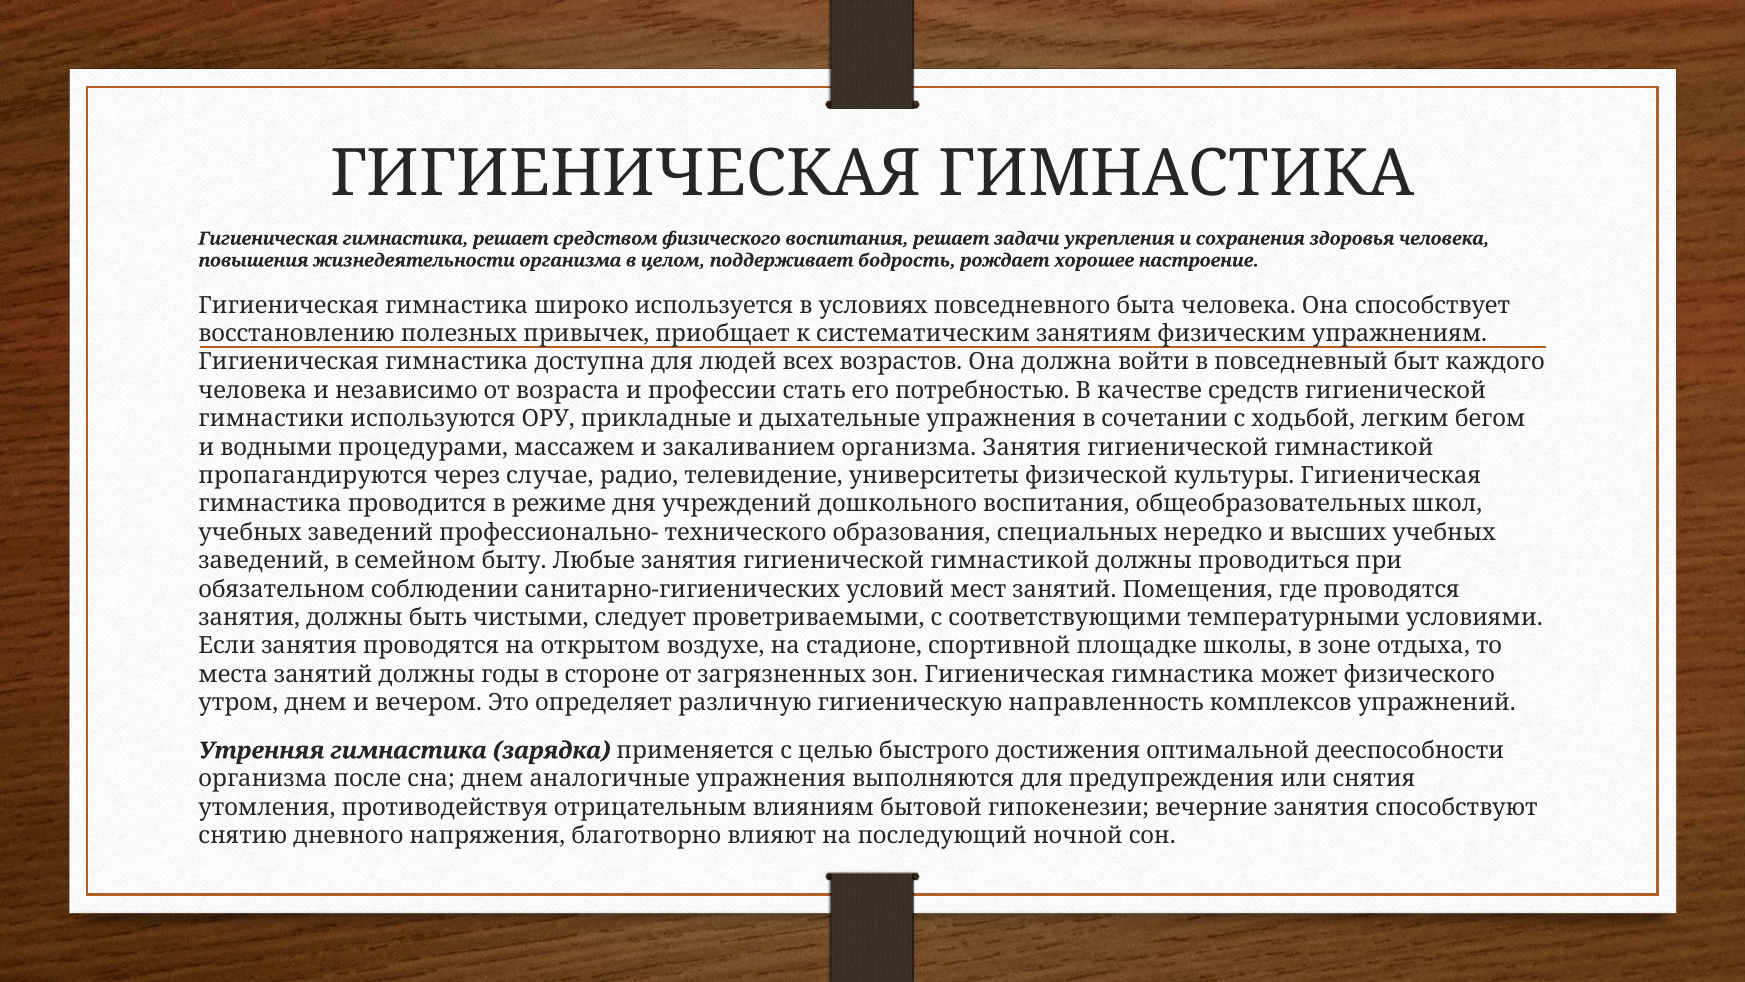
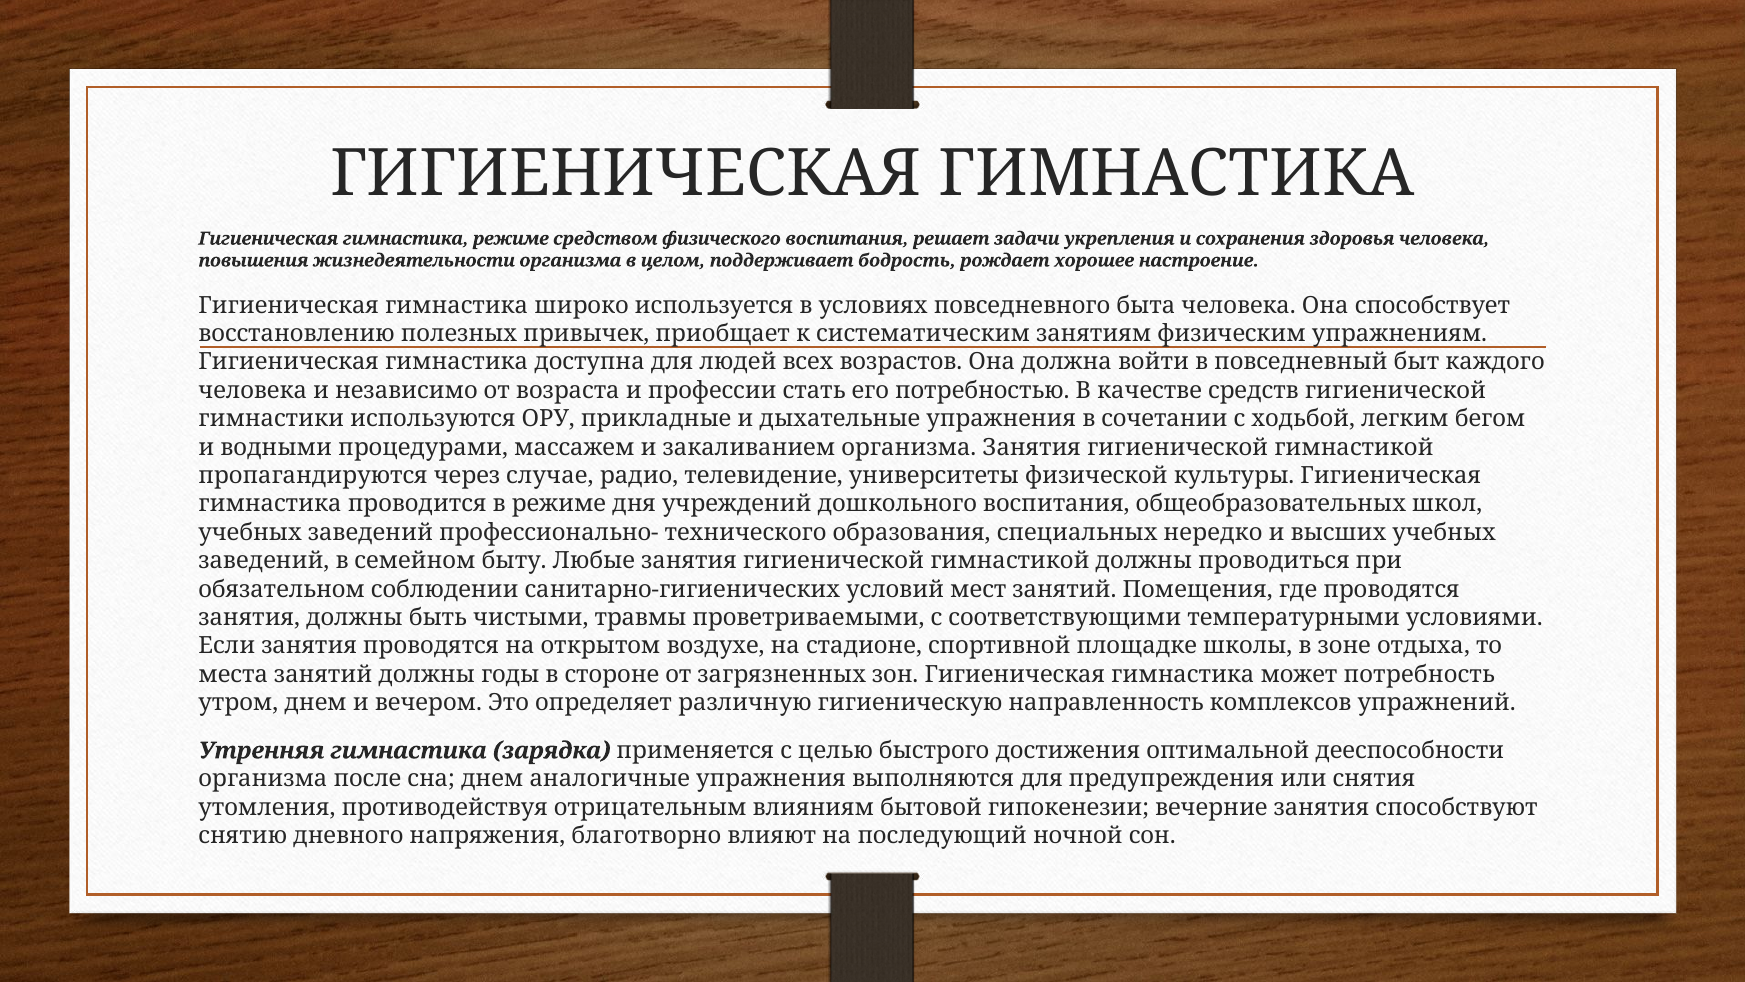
гимнастика решает: решает -> режиме
следует: следует -> травмы
может физического: физического -> потребность
